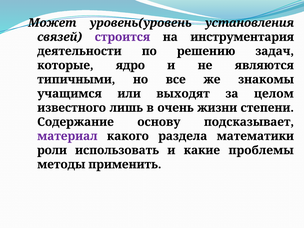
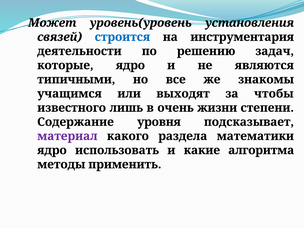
строится colour: purple -> blue
целом: целом -> чтобы
основу: основу -> уровня
роли at (52, 150): роли -> ядро
проблемы: проблемы -> алгоритма
